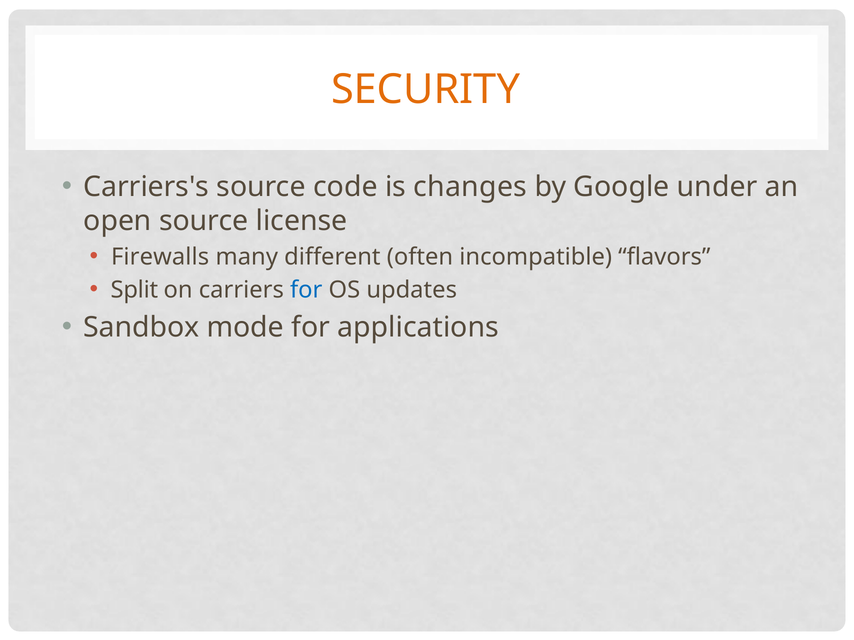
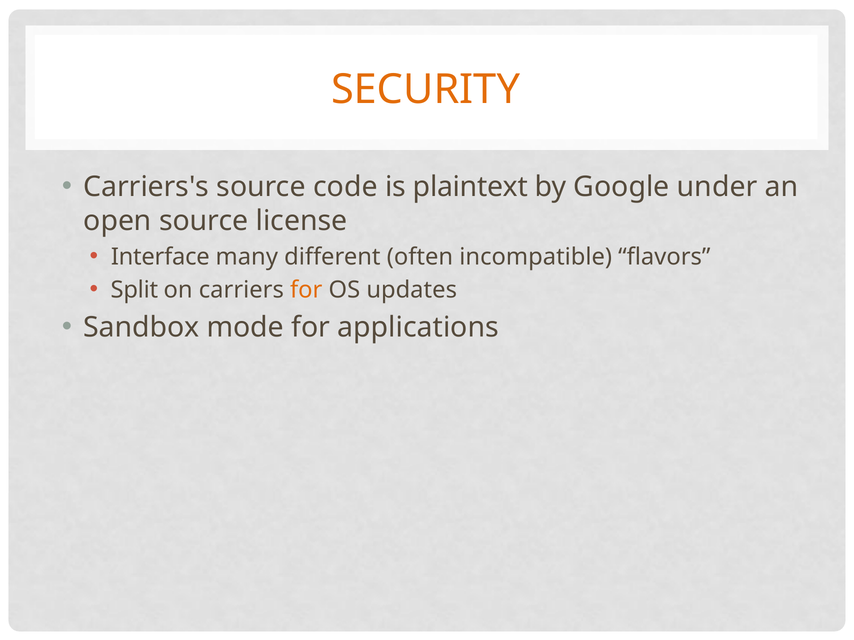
changes: changes -> plaintext
Firewalls: Firewalls -> Interface
for at (306, 290) colour: blue -> orange
